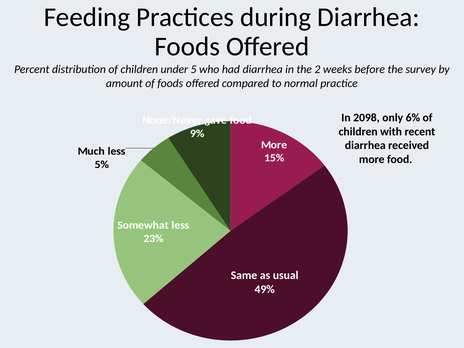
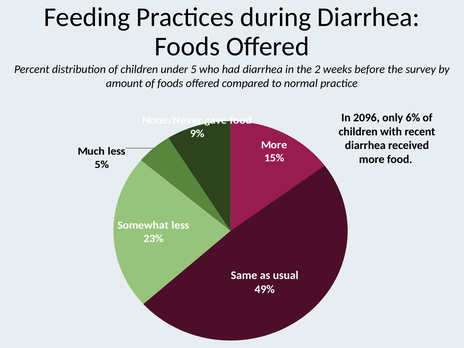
2098: 2098 -> 2096
